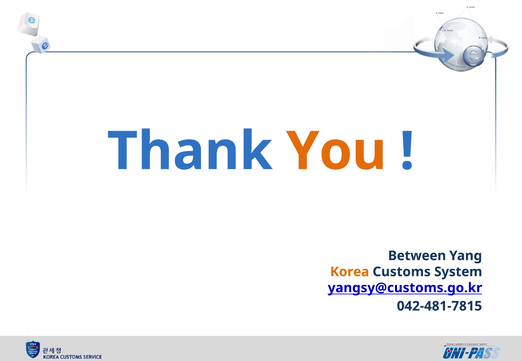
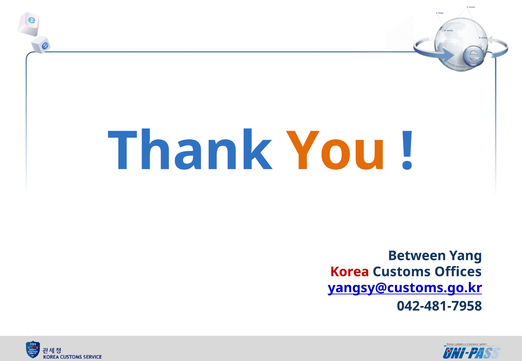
Korea colour: orange -> red
System: System -> Offices
042-481-7815: 042-481-7815 -> 042-481-7958
